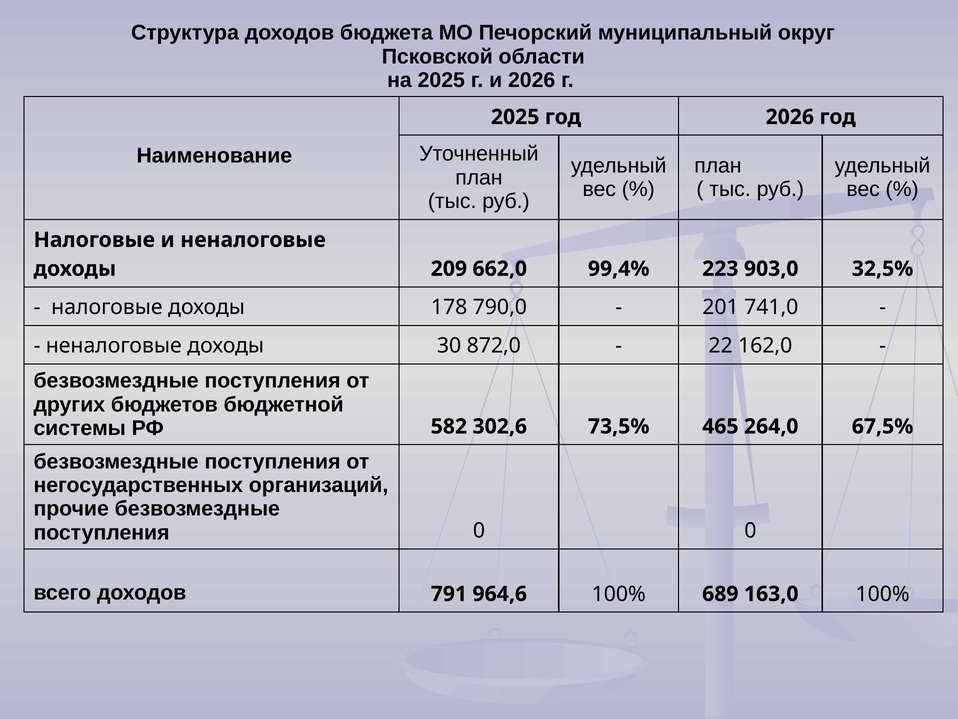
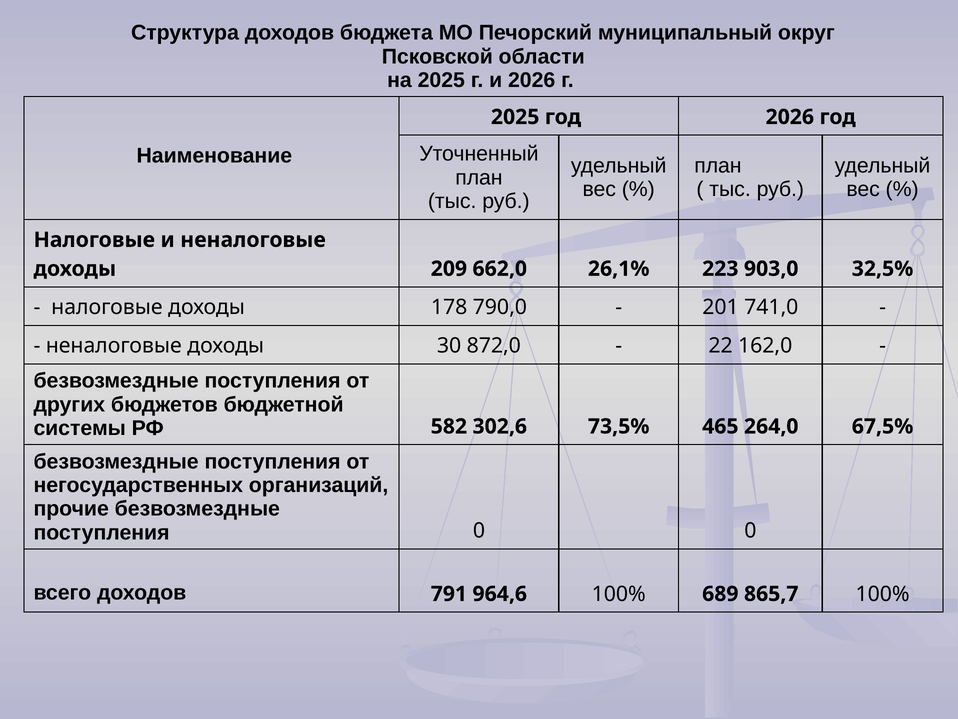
99,4%: 99,4% -> 26,1%
163,0: 163,0 -> 865,7
